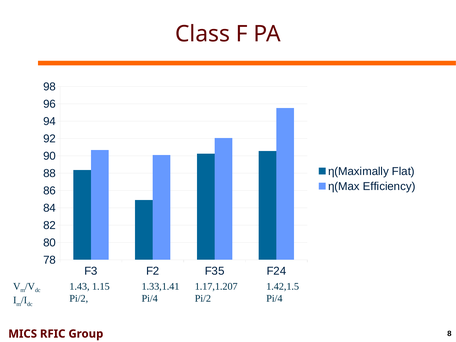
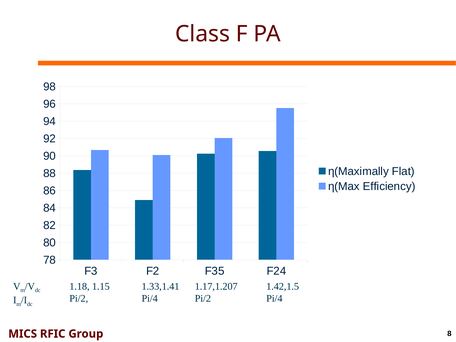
1.43: 1.43 -> 1.18
